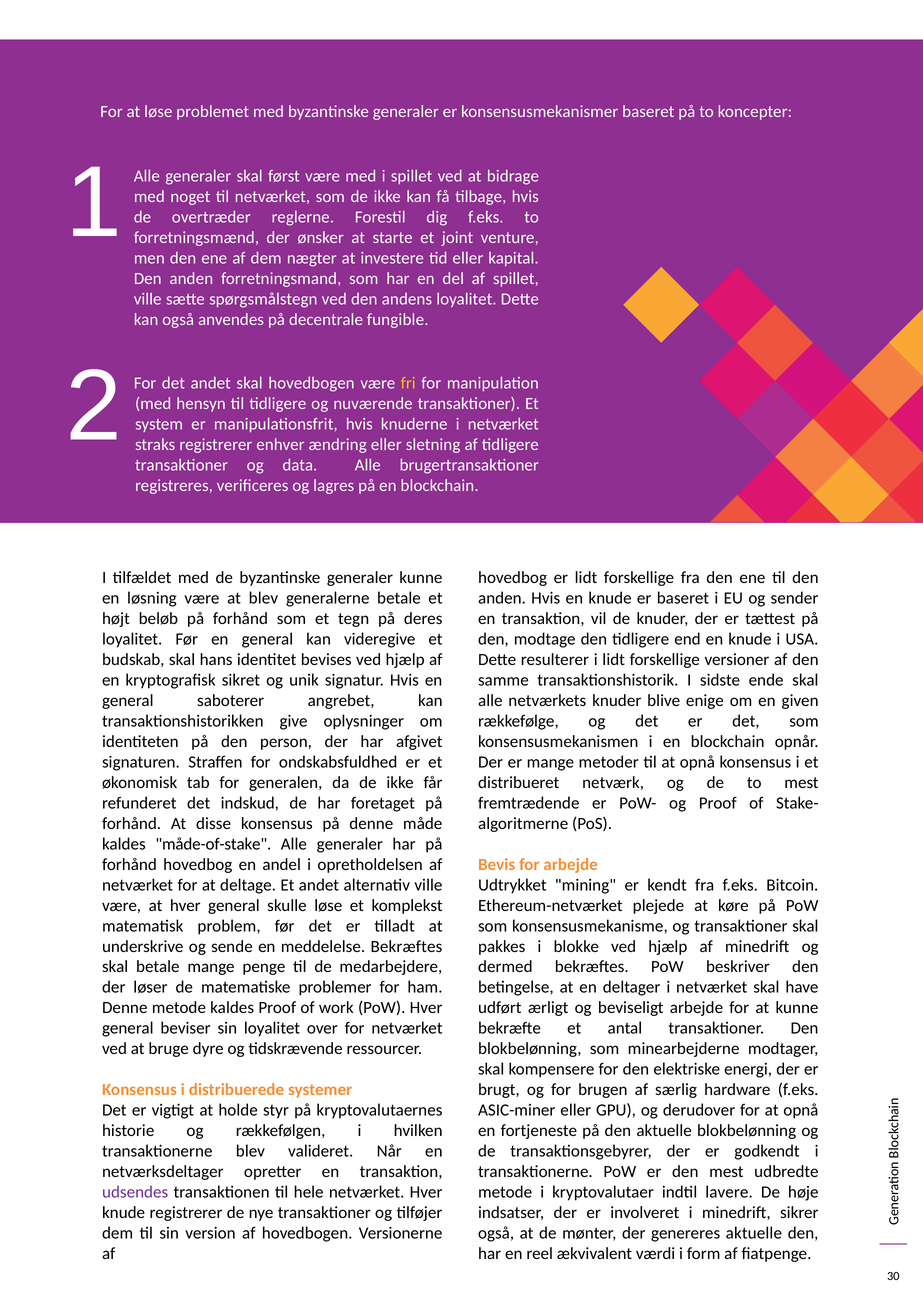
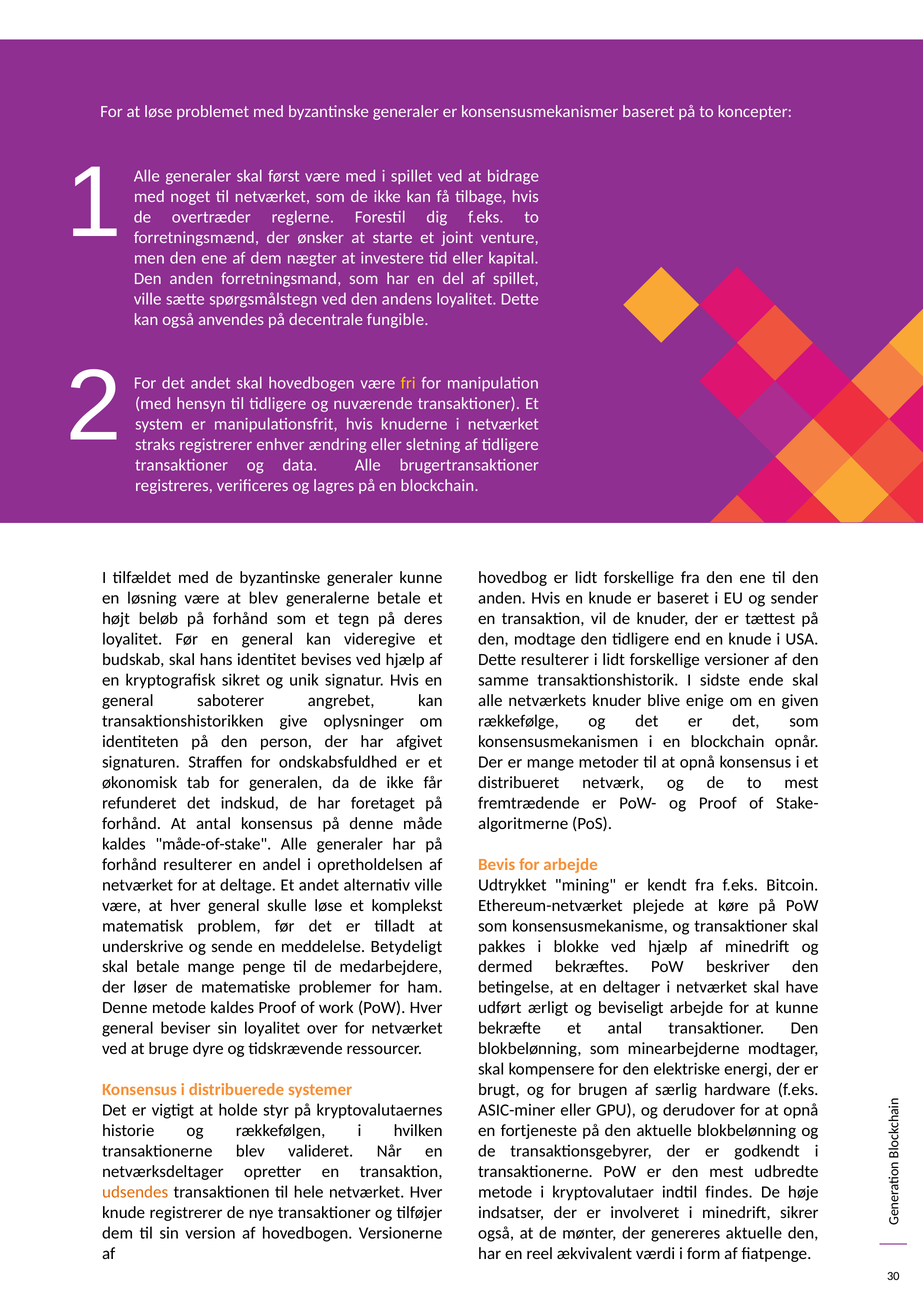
At disse: disse -> antal
forhånd hovedbog: hovedbog -> resulterer
meddelelse Bekræftes: Bekræftes -> Betydeligt
udsendes colour: purple -> orange
lavere: lavere -> findes
